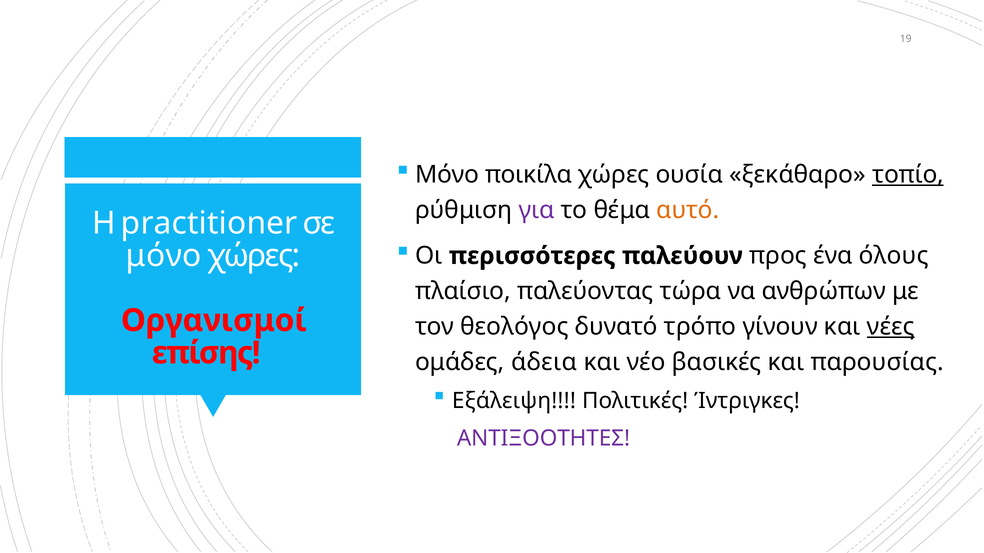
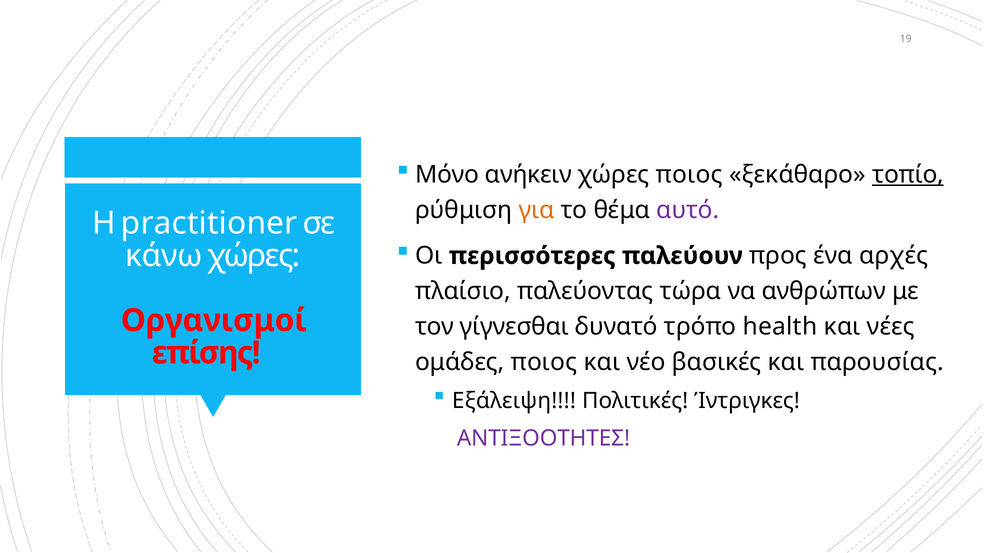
ποικίλα: ποικίλα -> ανήκειν
χώρες ουσία: ουσία -> ποιος
για colour: purple -> orange
αυτό colour: orange -> purple
όλους: όλους -> αρχές
μόνο at (164, 256): μόνο -> κάνω
θεολόγος: θεολόγος -> γίγνεσθαι
γίνουν: γίνουν -> health
νέες underline: present -> none
ομάδες άδεια: άδεια -> ποιος
